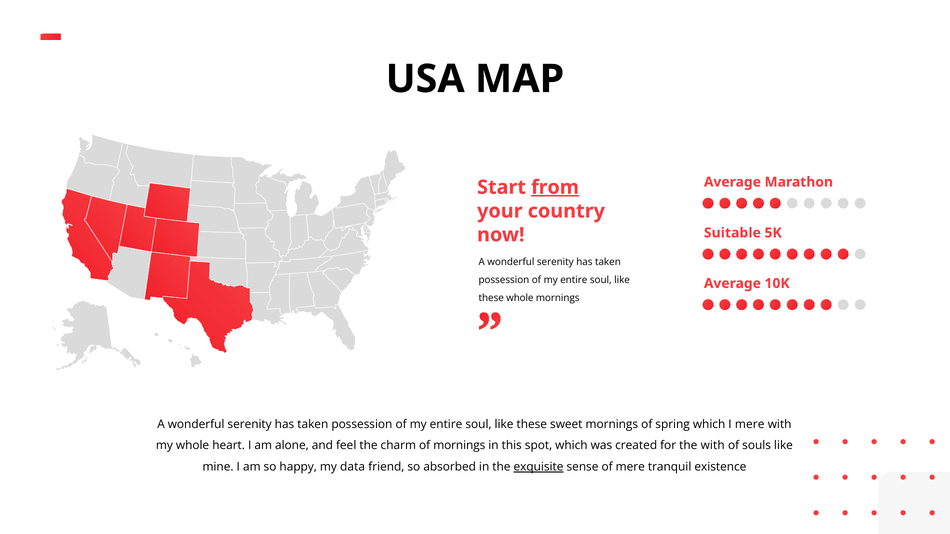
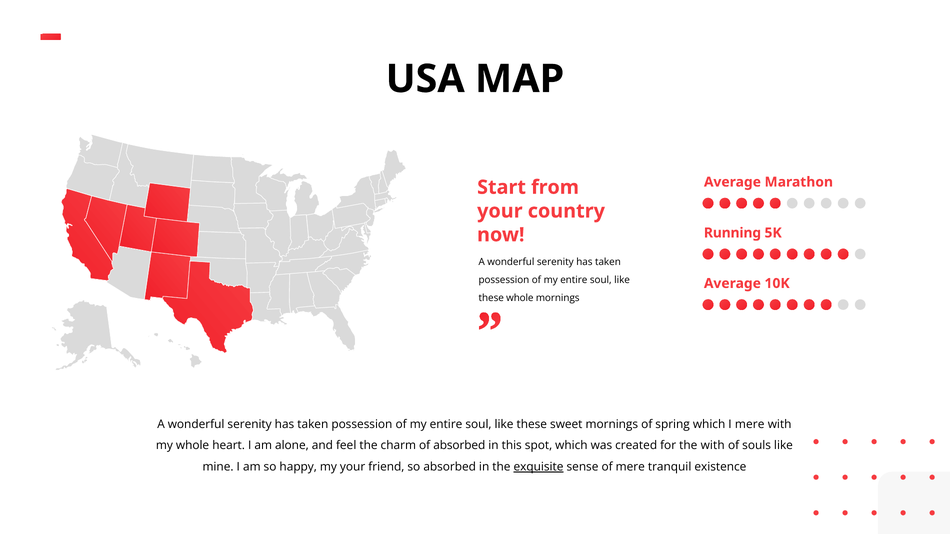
from underline: present -> none
Suitable: Suitable -> Running
of mornings: mornings -> absorbed
my data: data -> your
